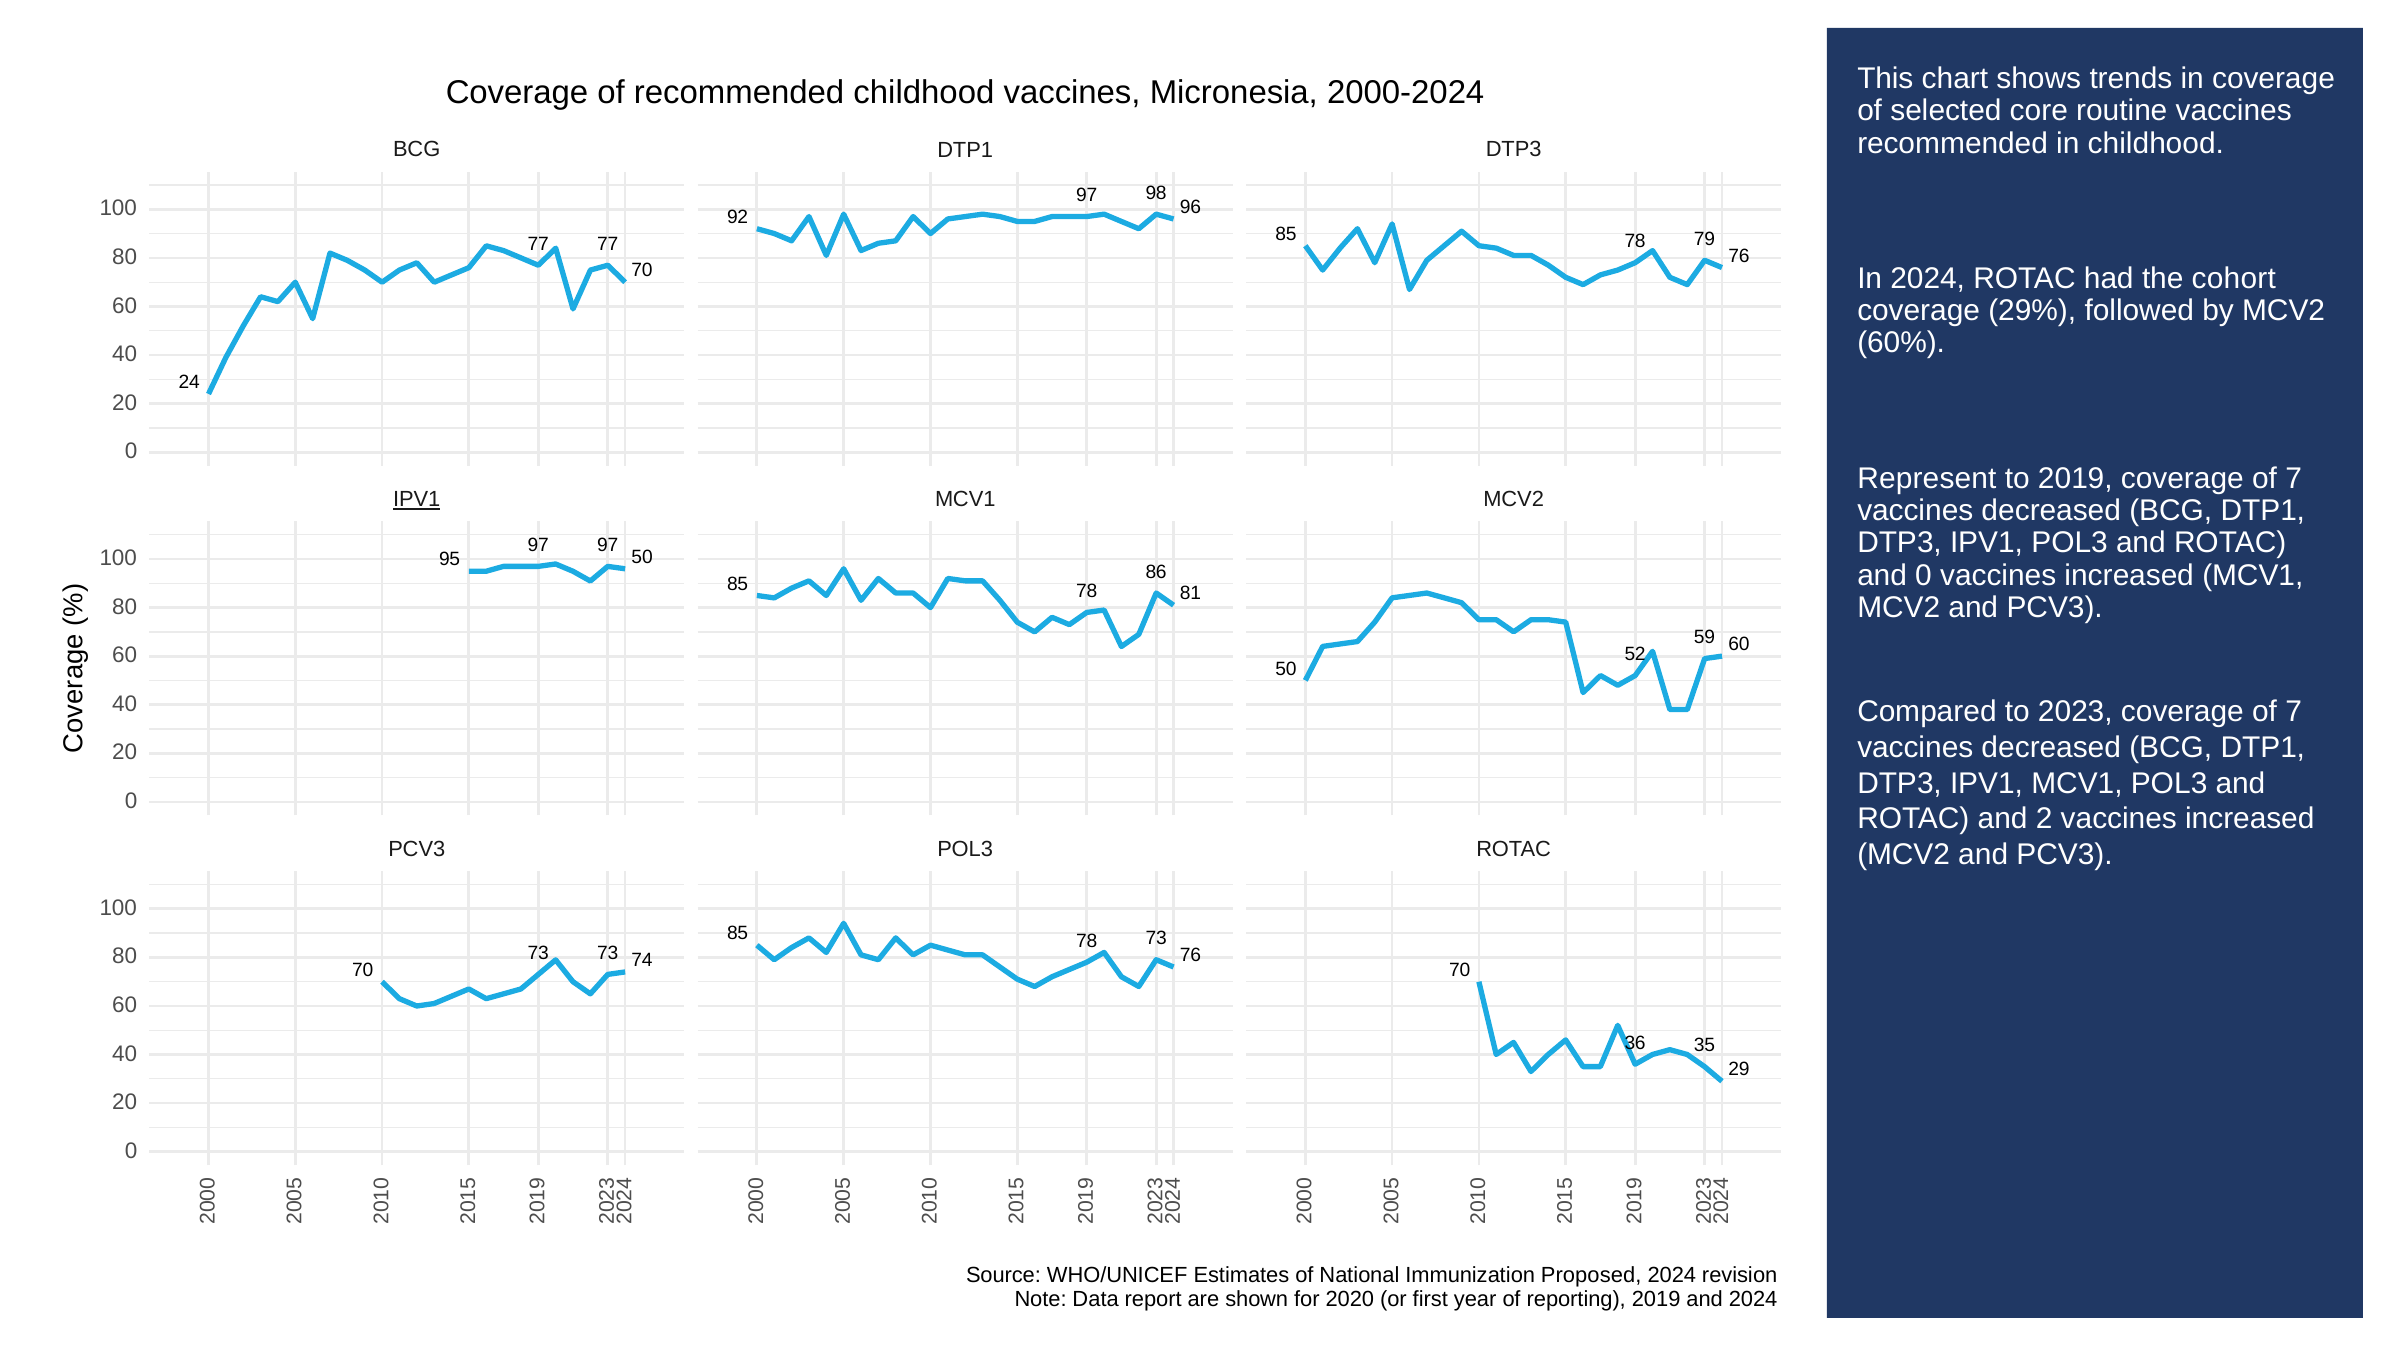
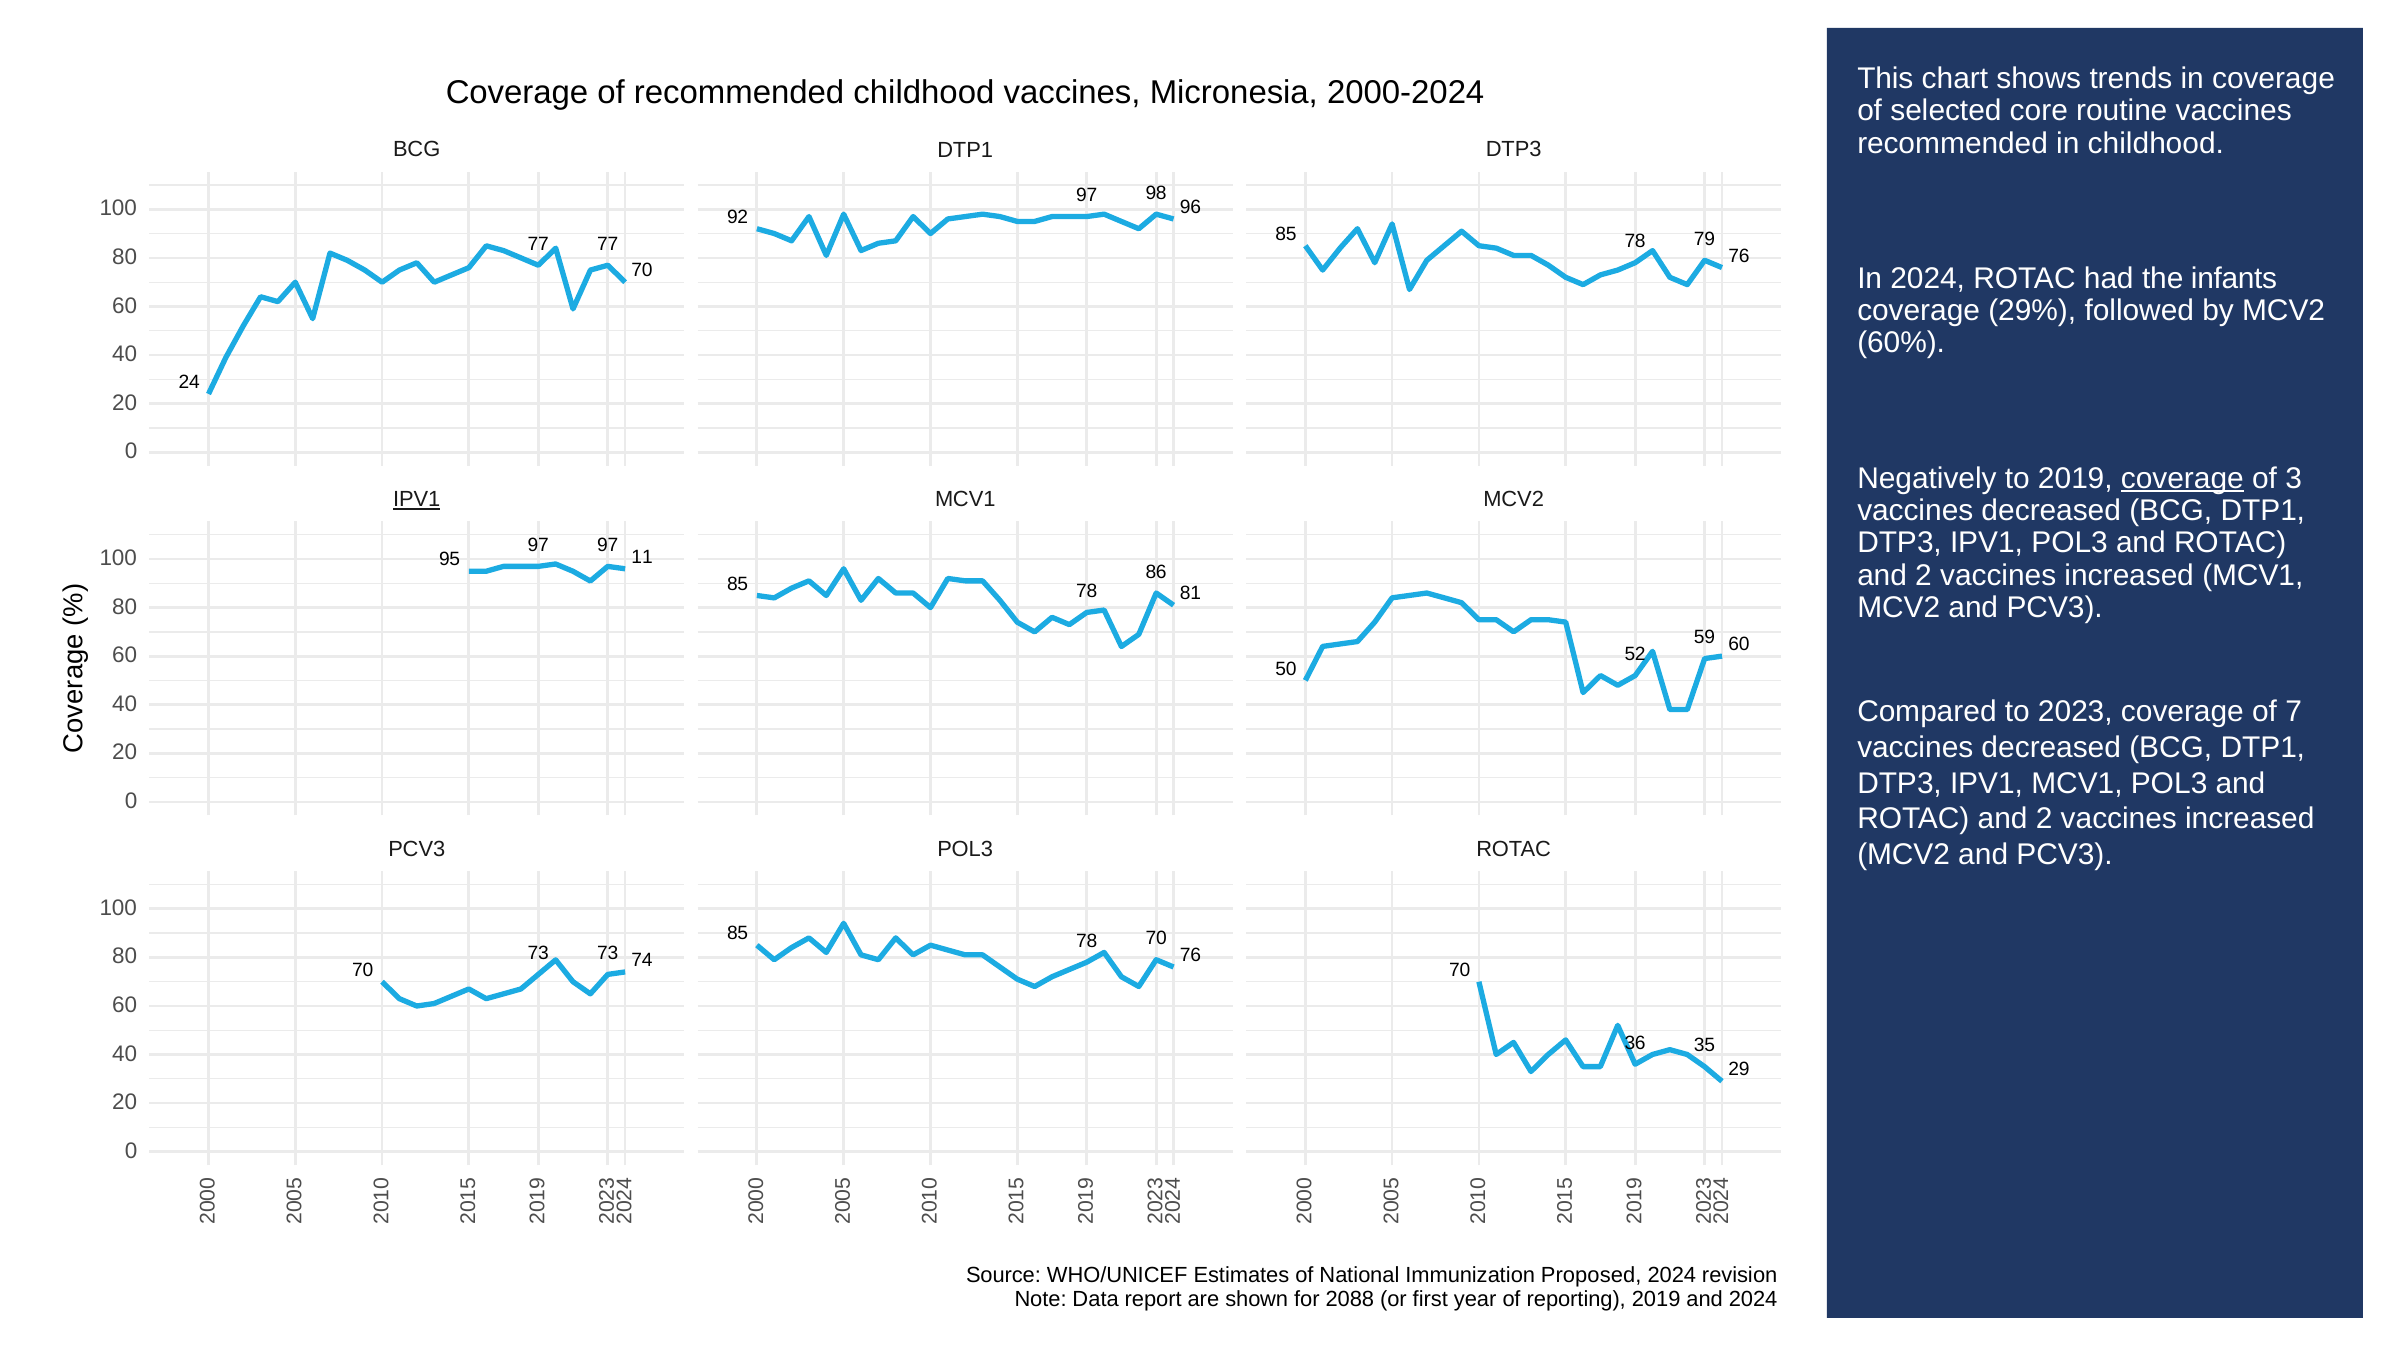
cohort: cohort -> infants
Represent: Represent -> Negatively
coverage at (2182, 478) underline: none -> present
7 at (2294, 478): 7 -> 3
95 50: 50 -> 11
0 at (1923, 575): 0 -> 2
78 73: 73 -> 70
2020: 2020 -> 2088
